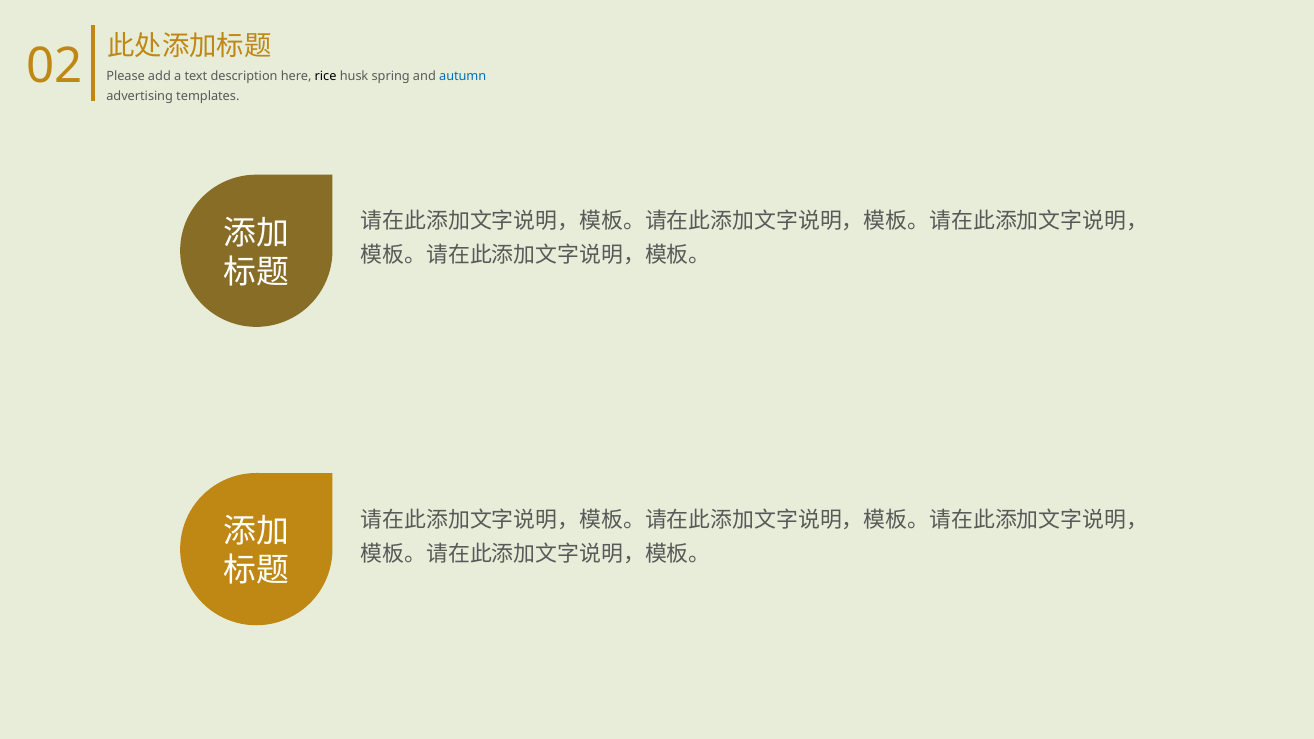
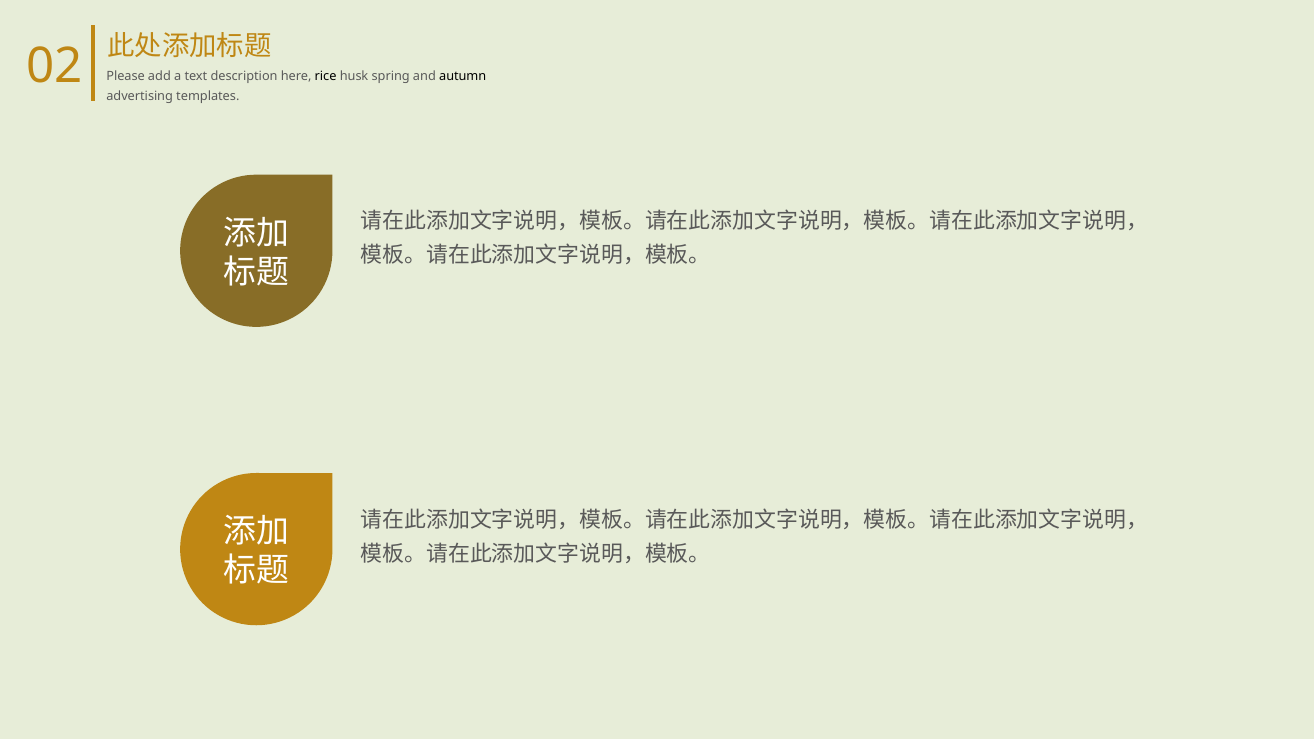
autumn colour: blue -> black
